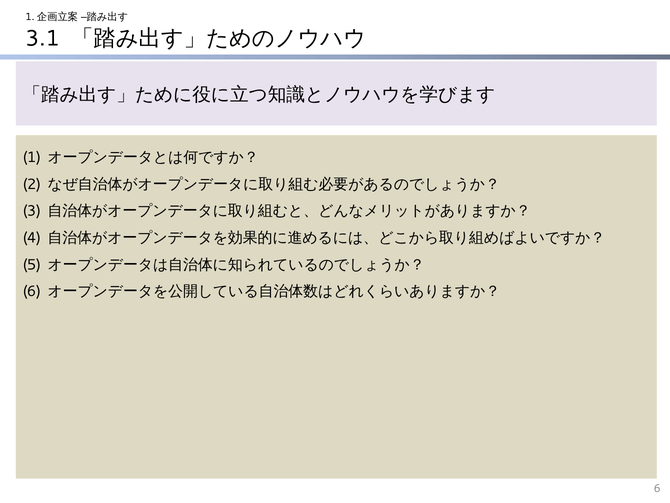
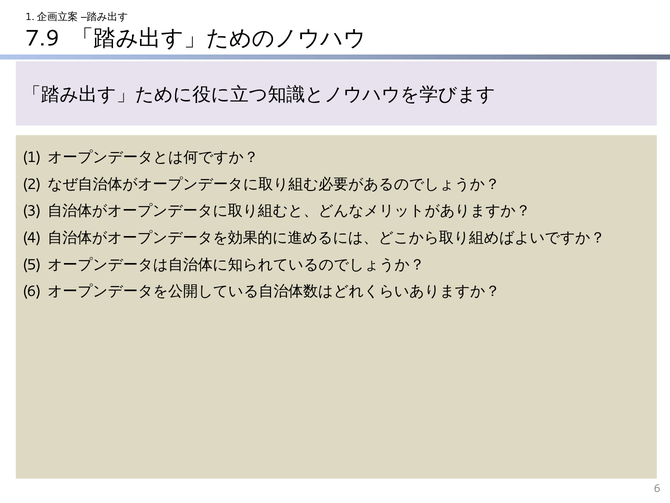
3.1: 3.1 -> 7.9
